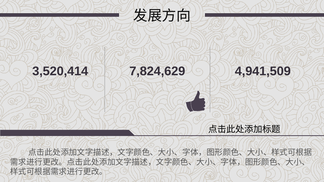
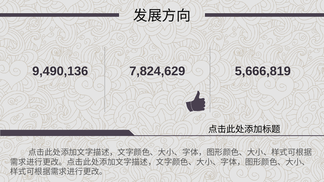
3,520,414: 3,520,414 -> 9,490,136
4,941,509: 4,941,509 -> 5,666,819
